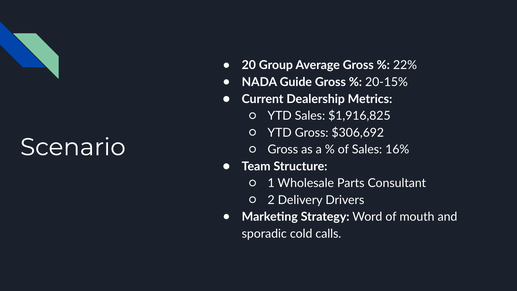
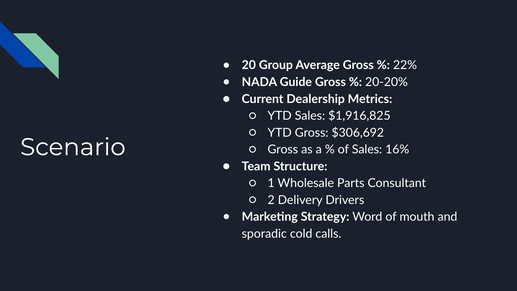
20-15%: 20-15% -> 20-20%
